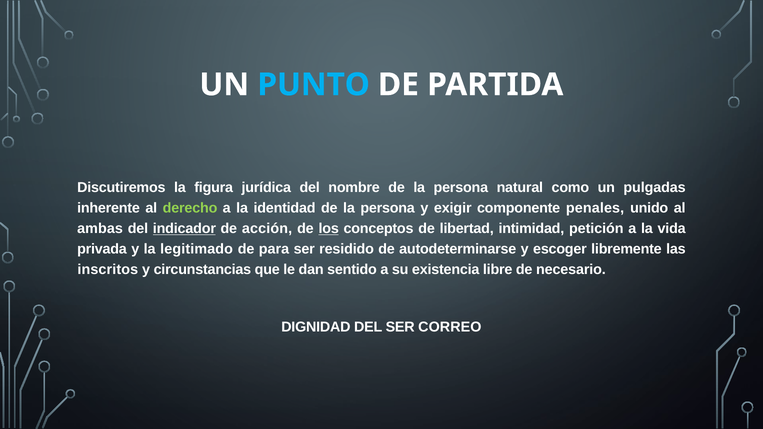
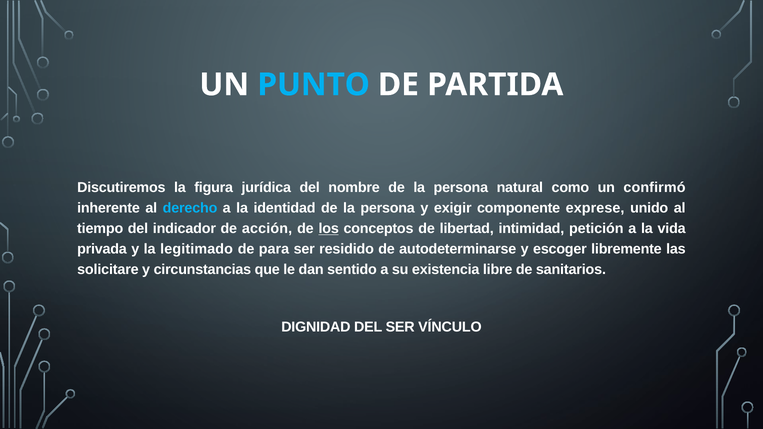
pulgadas: pulgadas -> confirmó
derecho colour: light green -> light blue
penales: penales -> exprese
ambas: ambas -> tiempo
indicador underline: present -> none
inscritos: inscritos -> solicitare
necesario: necesario -> sanitarios
CORREO: CORREO -> VÍNCULO
